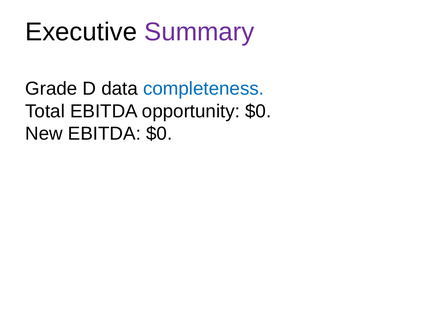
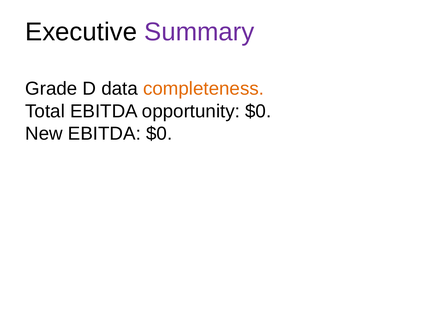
completeness colour: blue -> orange
